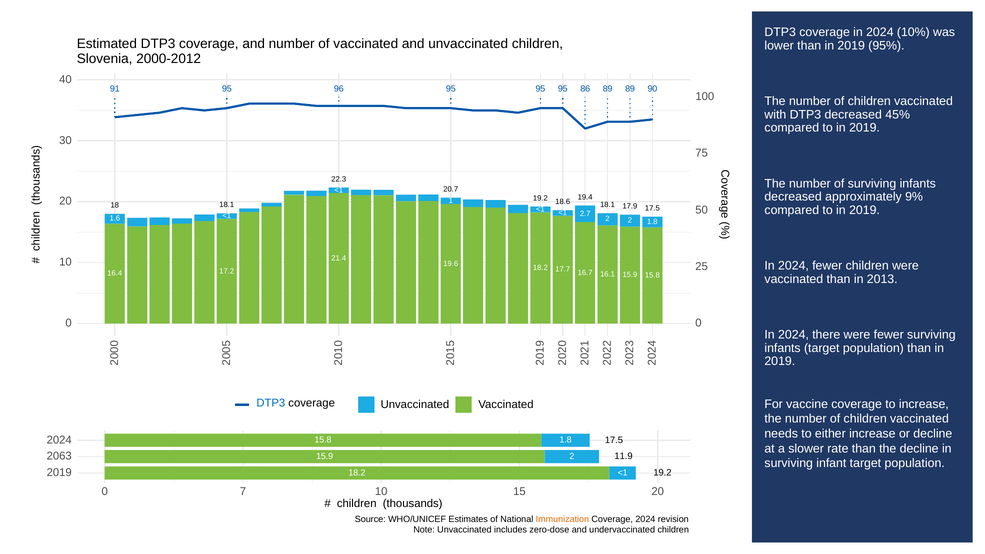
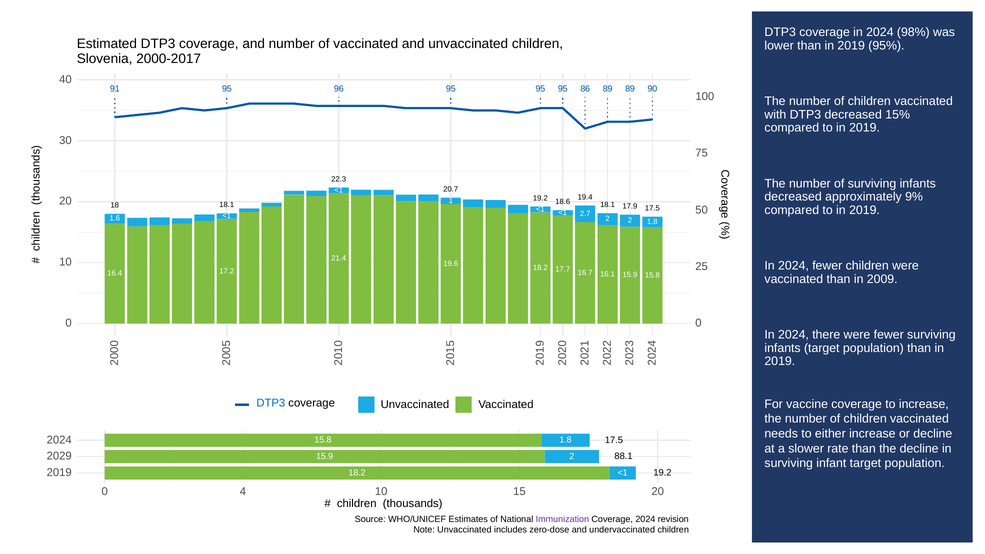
10%: 10% -> 98%
2000-2012: 2000-2012 -> 2000-2017
45%: 45% -> 15%
2013: 2013 -> 2009
2063: 2063 -> 2029
11.9: 11.9 -> 88.1
0 7: 7 -> 4
Immunization colour: orange -> purple
